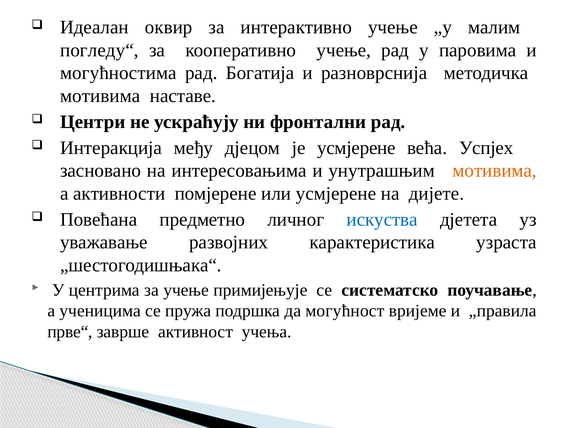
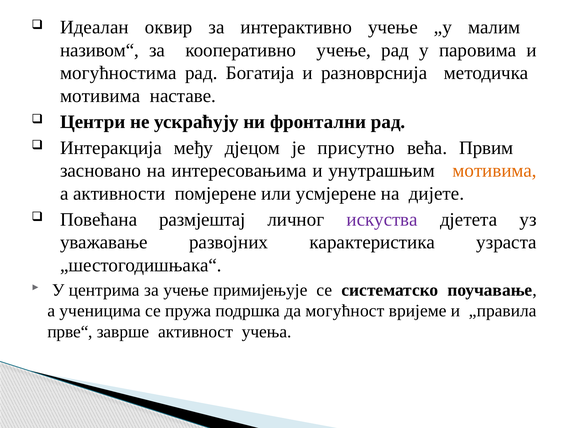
погледу“: погледу“ -> називом“
је усмјерене: усмјерене -> присутно
Успјех: Успјех -> Првим
предметно: предметно -> размјештај
искуства colour: blue -> purple
